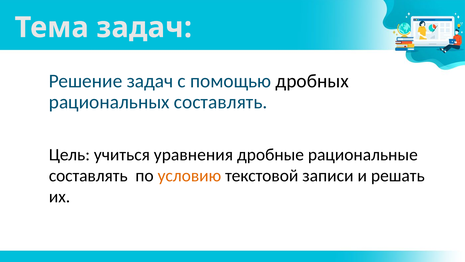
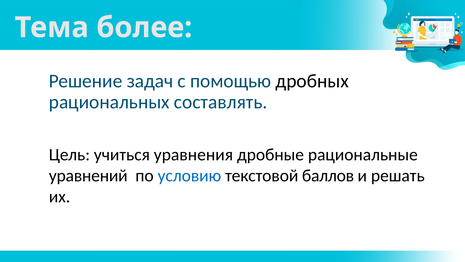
Тема задач: задач -> более
составлять at (88, 175): составлять -> уравнений
условию colour: orange -> blue
записи: записи -> баллов
